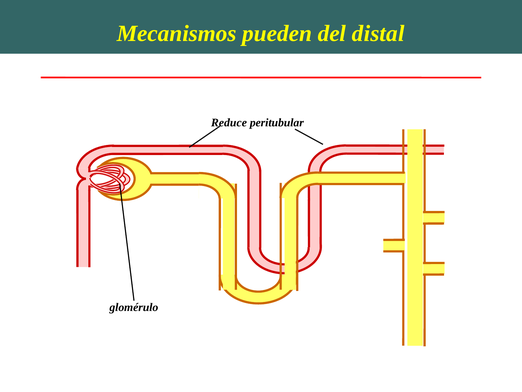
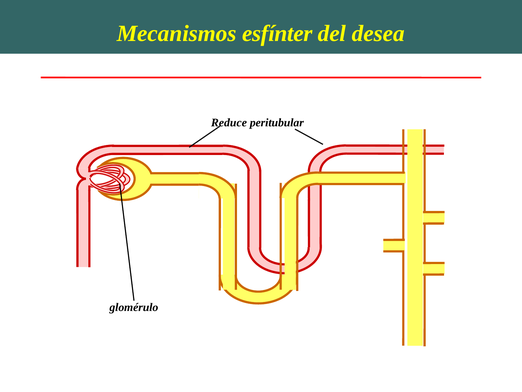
pueden: pueden -> esfínter
distal: distal -> desea
